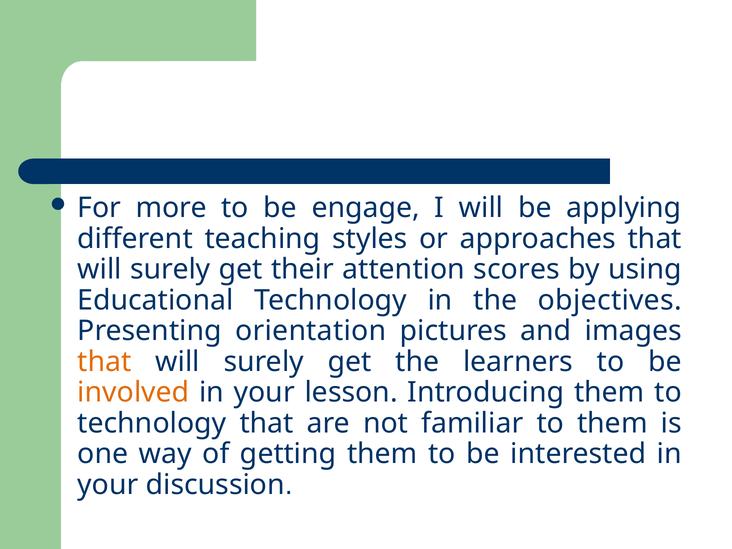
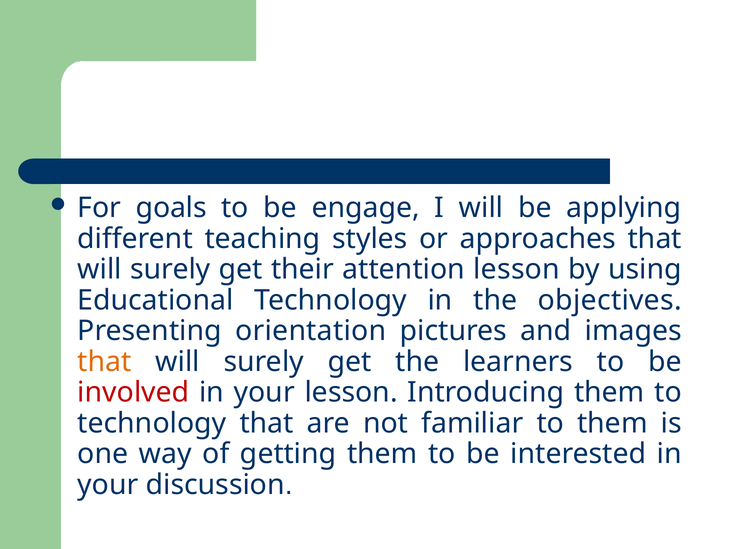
more: more -> goals
attention scores: scores -> lesson
involved colour: orange -> red
